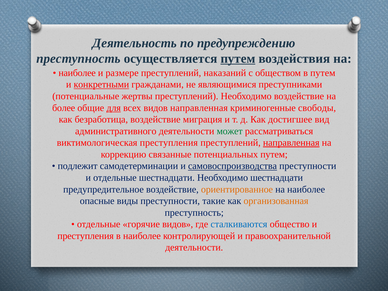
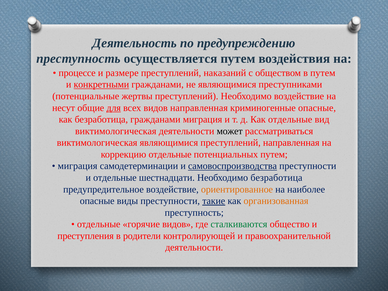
путем at (238, 59) underline: present -> none
наиболее at (77, 73): наиболее -> процессе
более: более -> несут
криминогенные свободы: свободы -> опасные
безработица воздействие: воздействие -> гражданами
Как достигшее: достигшее -> отдельные
административного at (116, 131): административного -> виктимологическая
может colour: green -> black
виктимологическая преступления: преступления -> являющимися
направленная at (291, 143) underline: present -> none
коррекцию связанные: связанные -> отдельные
подлежит at (78, 166): подлежит -> миграция
Необходимо шестнадцати: шестнадцати -> безработица
такие underline: none -> present
сталкиваются colour: blue -> green
в наиболее: наиболее -> родители
